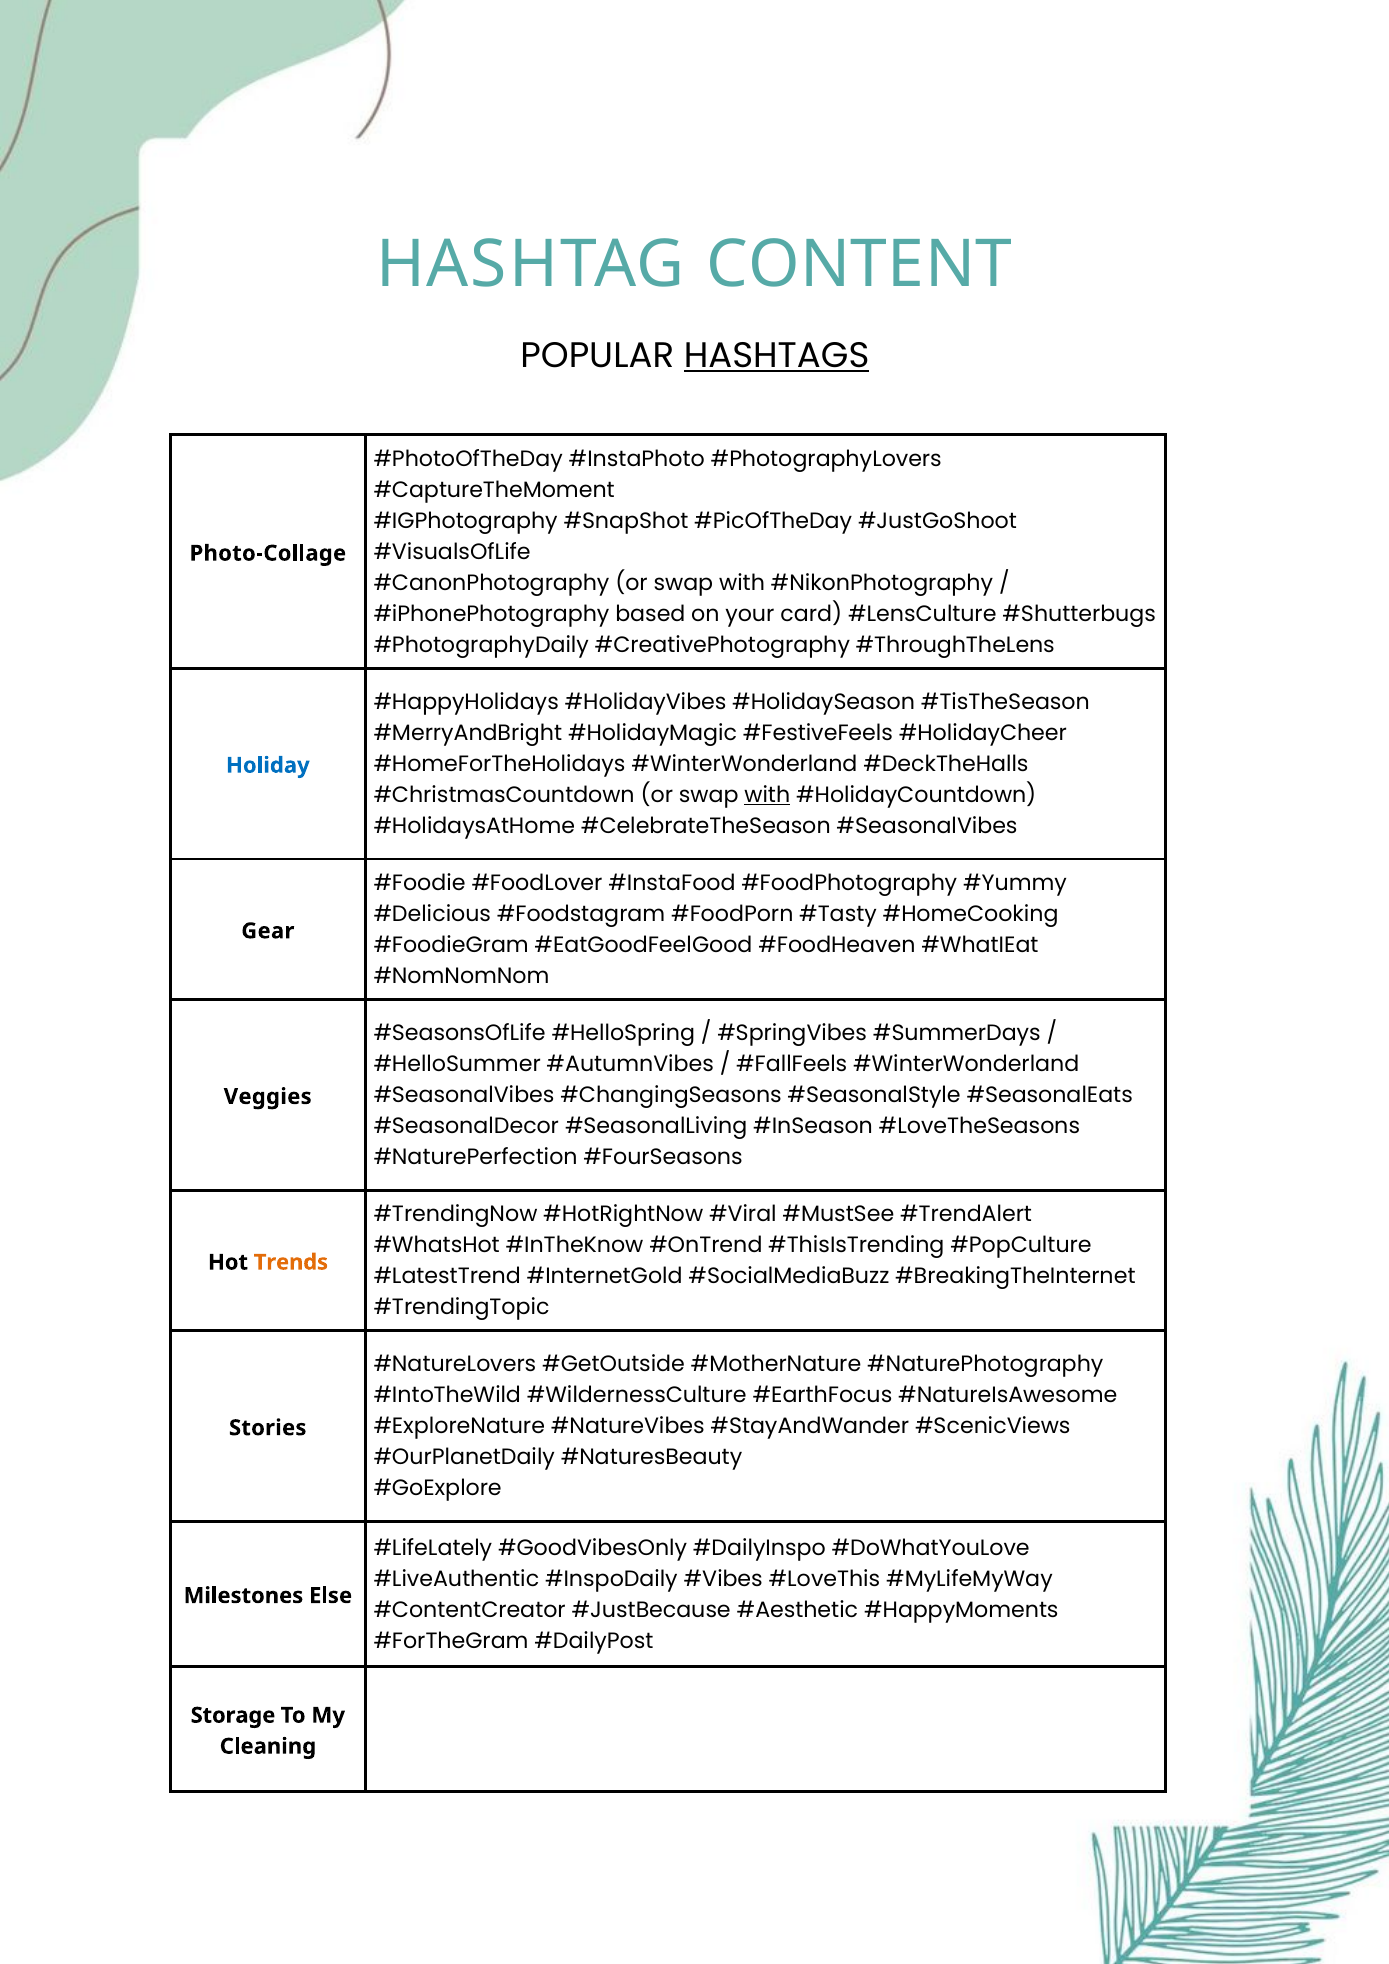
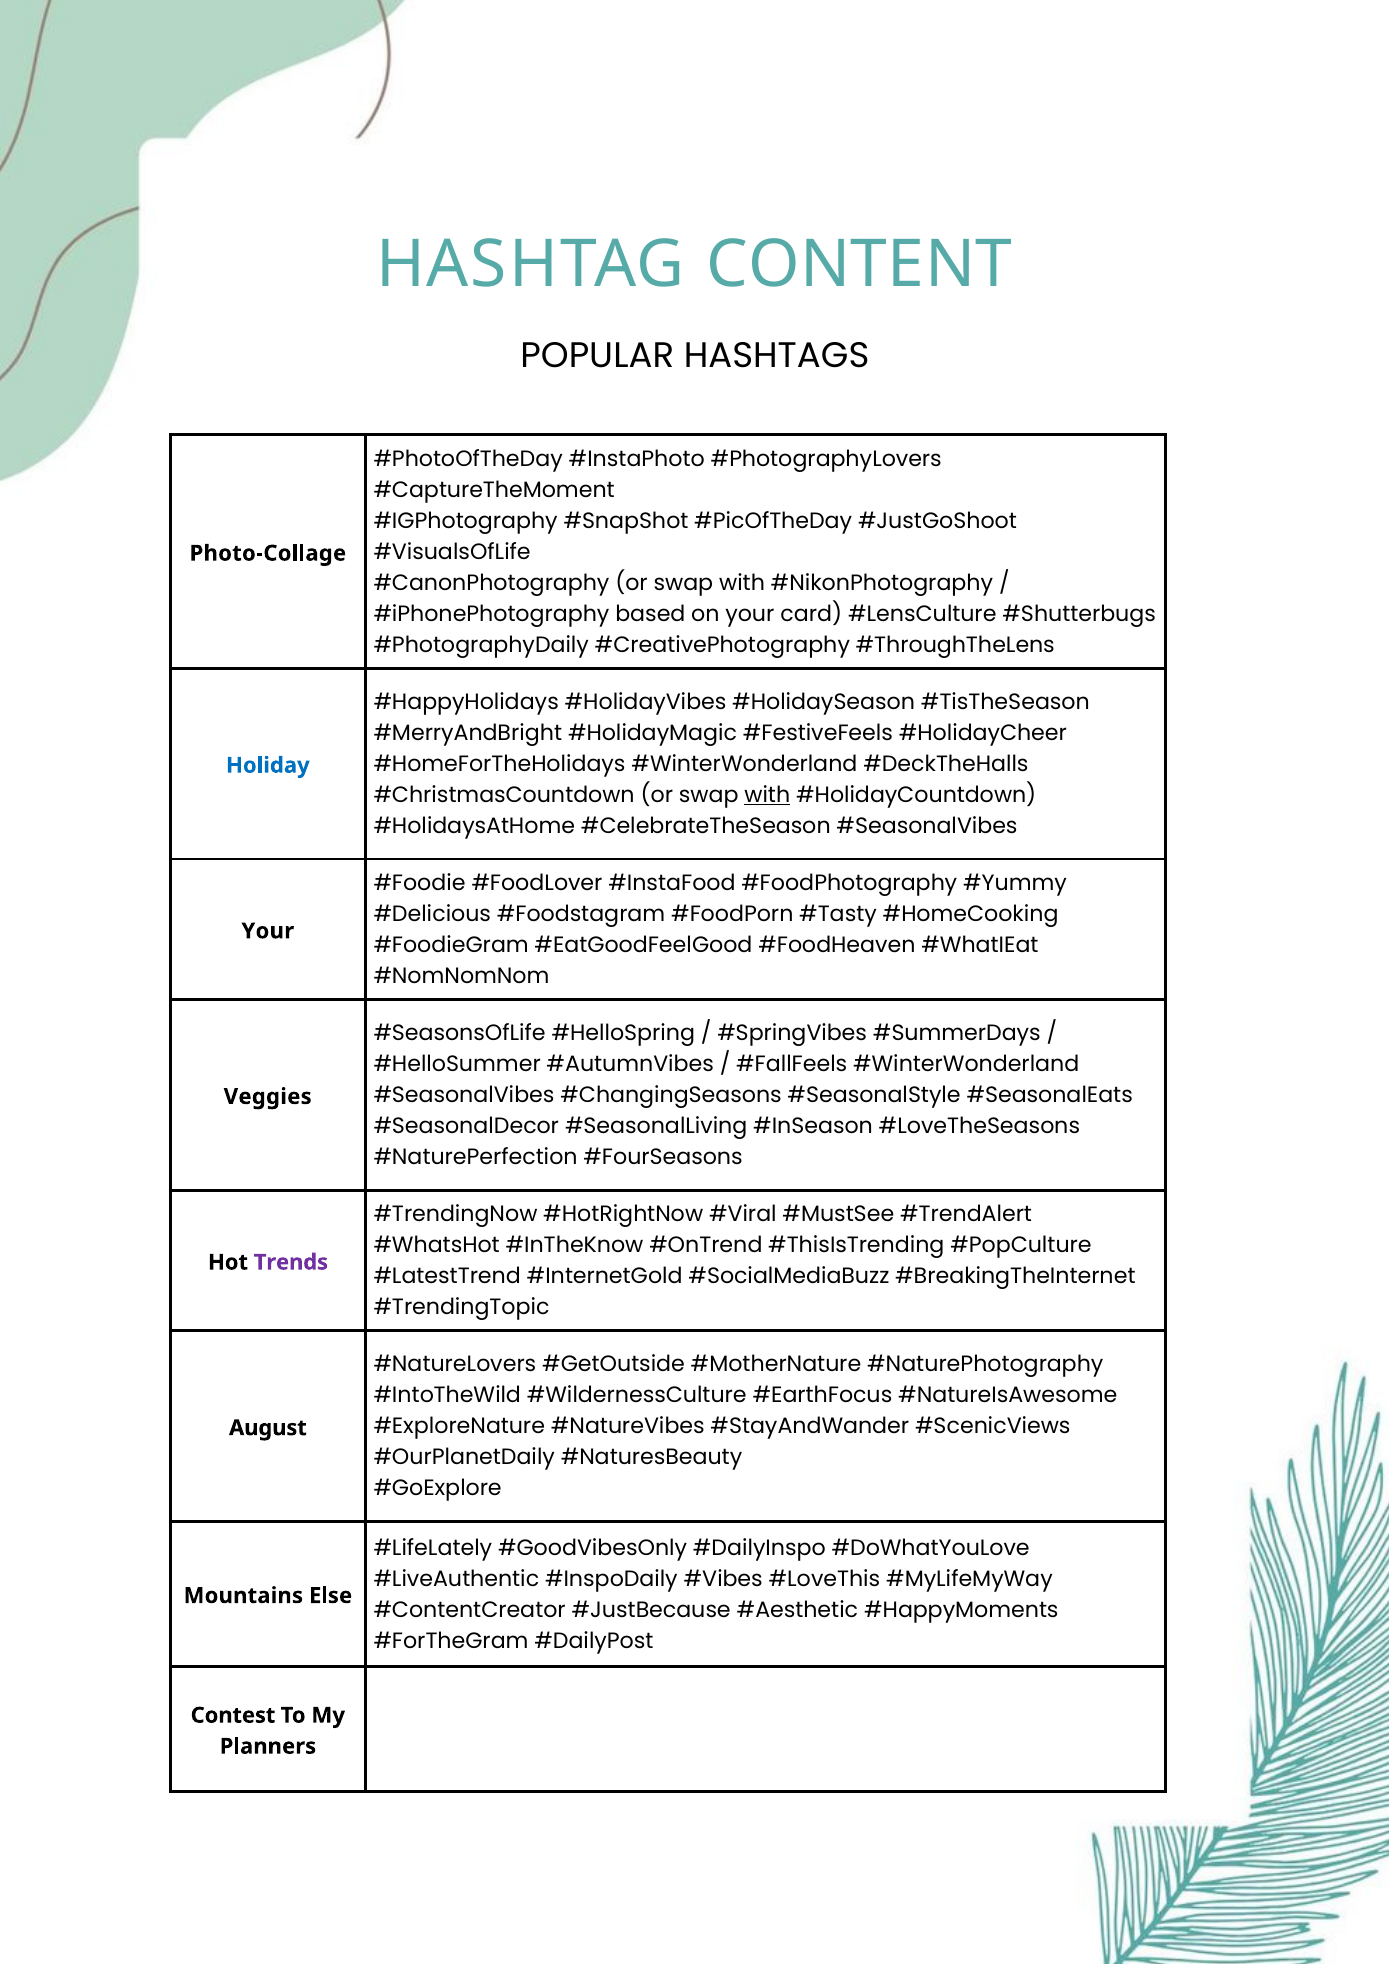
HASHTAGS underline: present -> none
Gear at (268, 931): Gear -> Your
Trends colour: orange -> purple
Stories: Stories -> August
Milestones: Milestones -> Mountains
Storage: Storage -> Contest
Cleaning: Cleaning -> Planners
